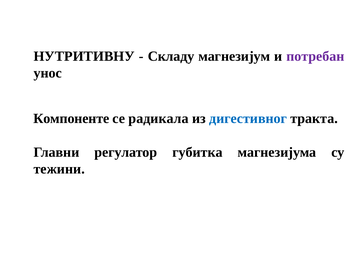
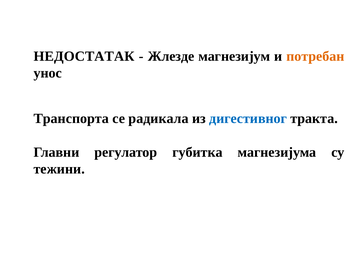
НУТРИТИВНУ: НУТРИТИВНУ -> НЕДОСТАТАК
Складу: Складу -> Жлезде
потребан colour: purple -> orange
Компоненте: Компоненте -> Транспорта
